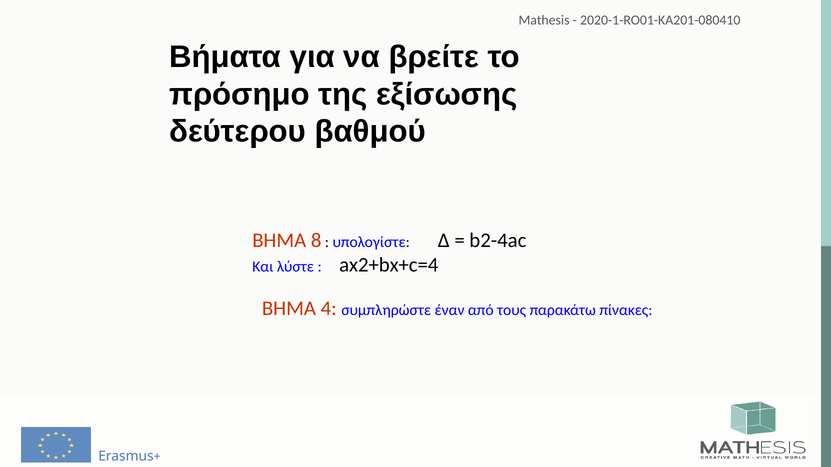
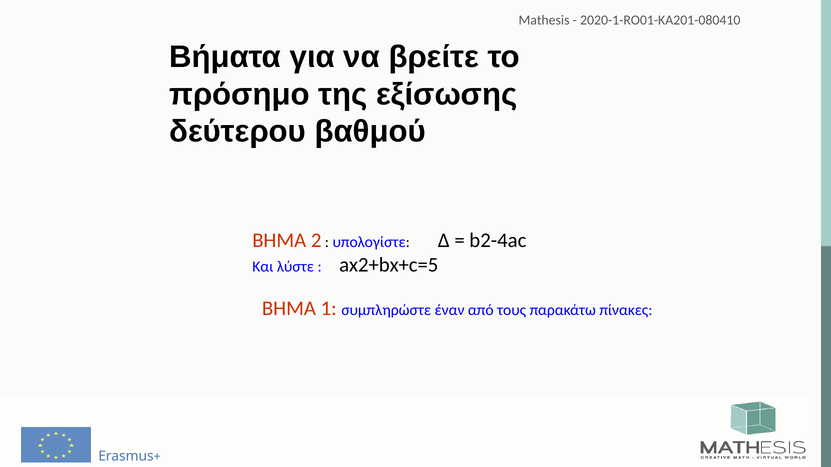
8: 8 -> 2
ax2+bx+c=4: ax2+bx+c=4 -> ax2+bx+c=5
4: 4 -> 1
